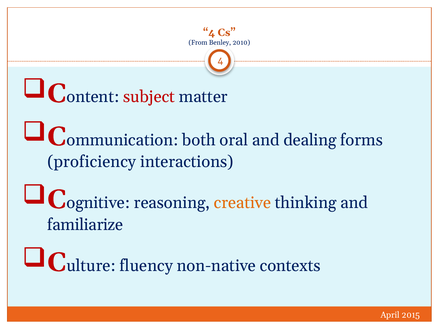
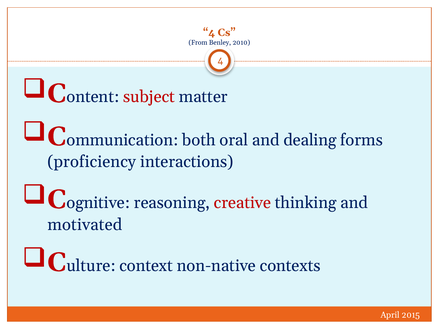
creative colour: orange -> red
familiarize: familiarize -> motivated
fluency: fluency -> context
